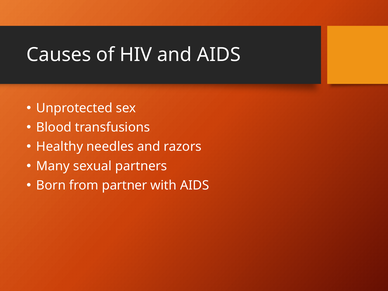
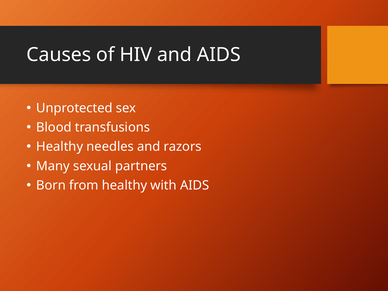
from partner: partner -> healthy
